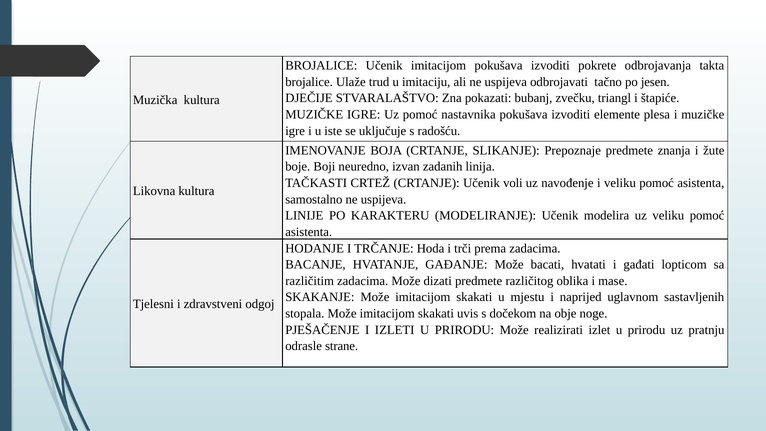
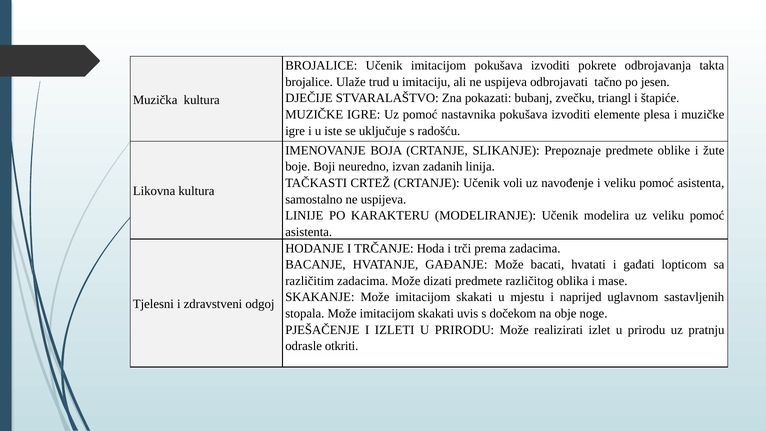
znanja: znanja -> oblike
strane: strane -> otkriti
